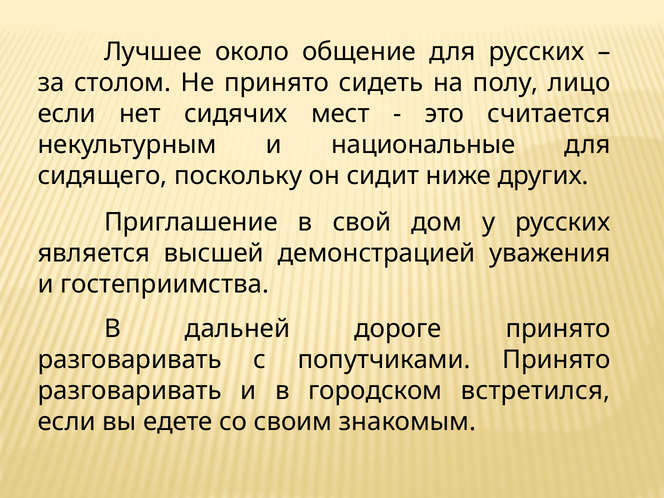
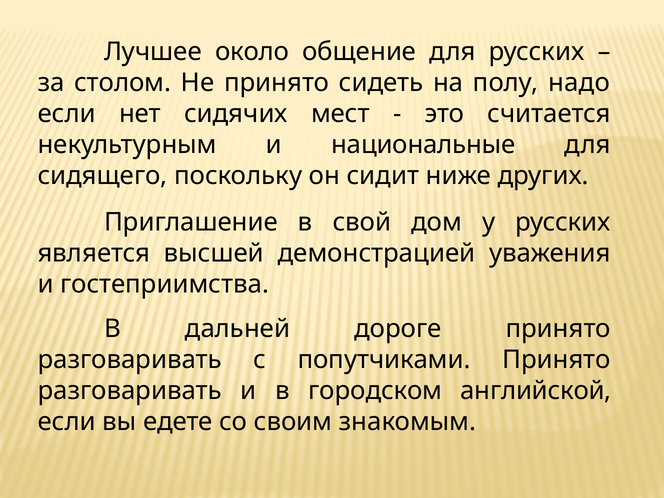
лицо: лицо -> надо
встретился: встретился -> английской
